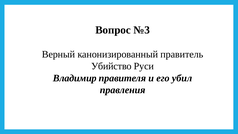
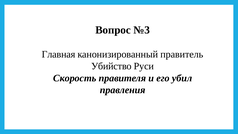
Верный: Верный -> Главная
Владимир: Владимир -> Скорость
